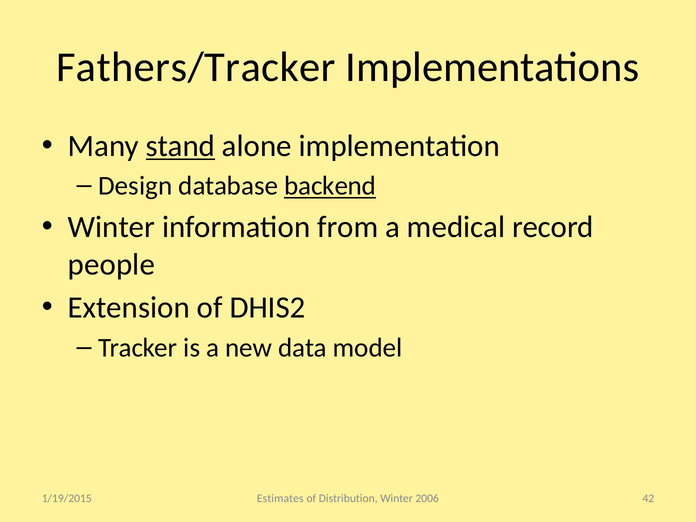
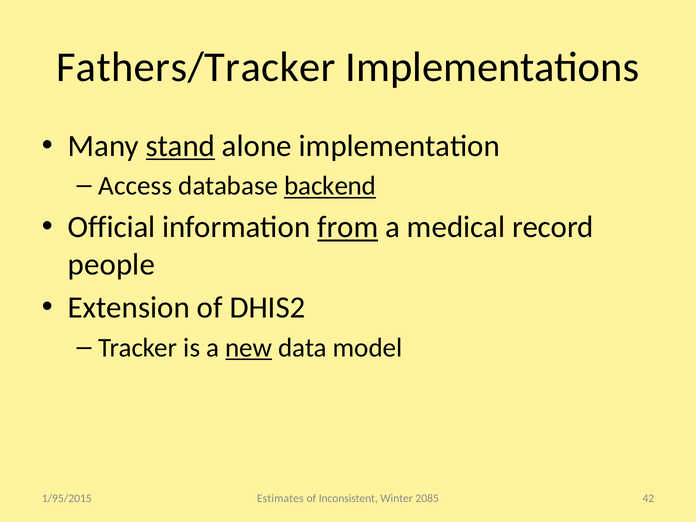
Design: Design -> Access
Winter at (111, 227): Winter -> Official
from underline: none -> present
new underline: none -> present
Distribution: Distribution -> Inconsistent
2006: 2006 -> 2085
1/19/2015: 1/19/2015 -> 1/95/2015
